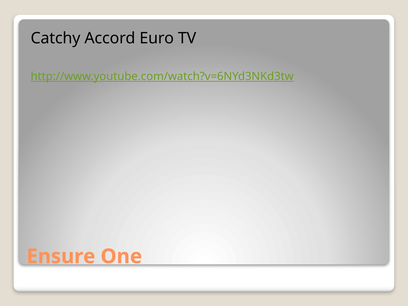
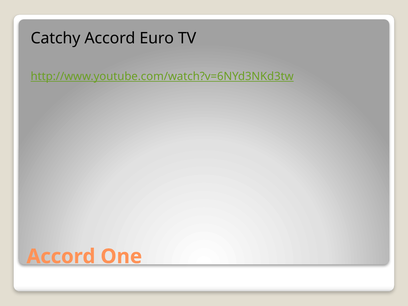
Ensure at (61, 256): Ensure -> Accord
